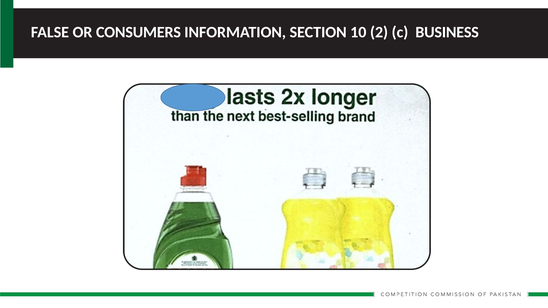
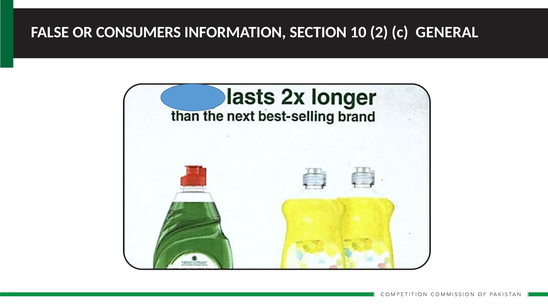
BUSINESS: BUSINESS -> GENERAL
